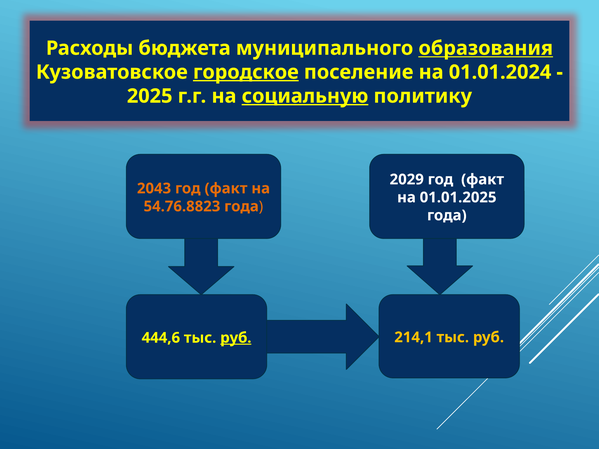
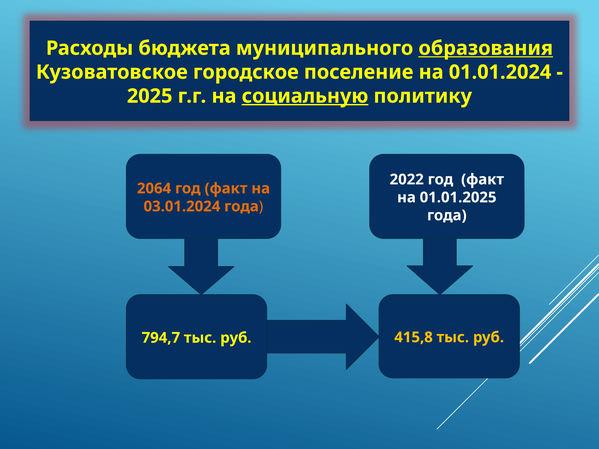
городское underline: present -> none
2029: 2029 -> 2022
2043: 2043 -> 2064
54.76.8823: 54.76.8823 -> 03.01.2024
214,1: 214,1 -> 415,8
444,6: 444,6 -> 794,7
руб at (236, 338) underline: present -> none
